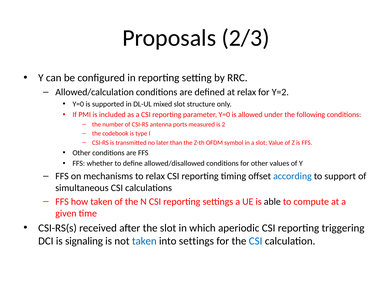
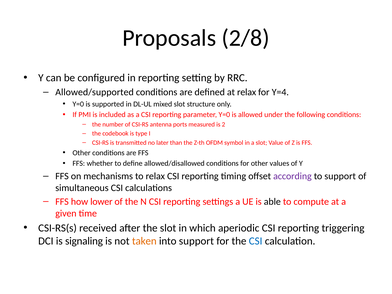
2/3: 2/3 -> 2/8
Allowed/calculation: Allowed/calculation -> Allowed/supported
Y=2: Y=2 -> Y=4
according colour: blue -> purple
how taken: taken -> lower
taken at (144, 241) colour: blue -> orange
into settings: settings -> support
